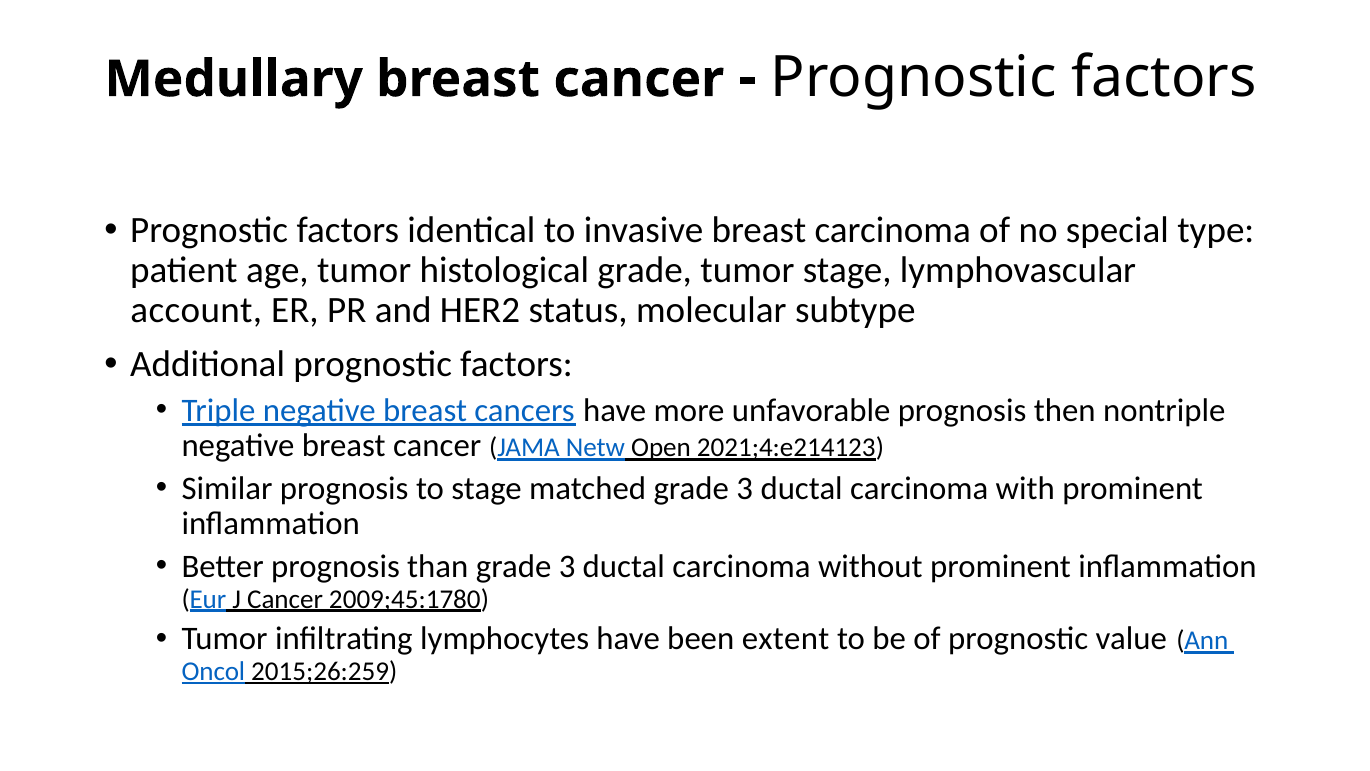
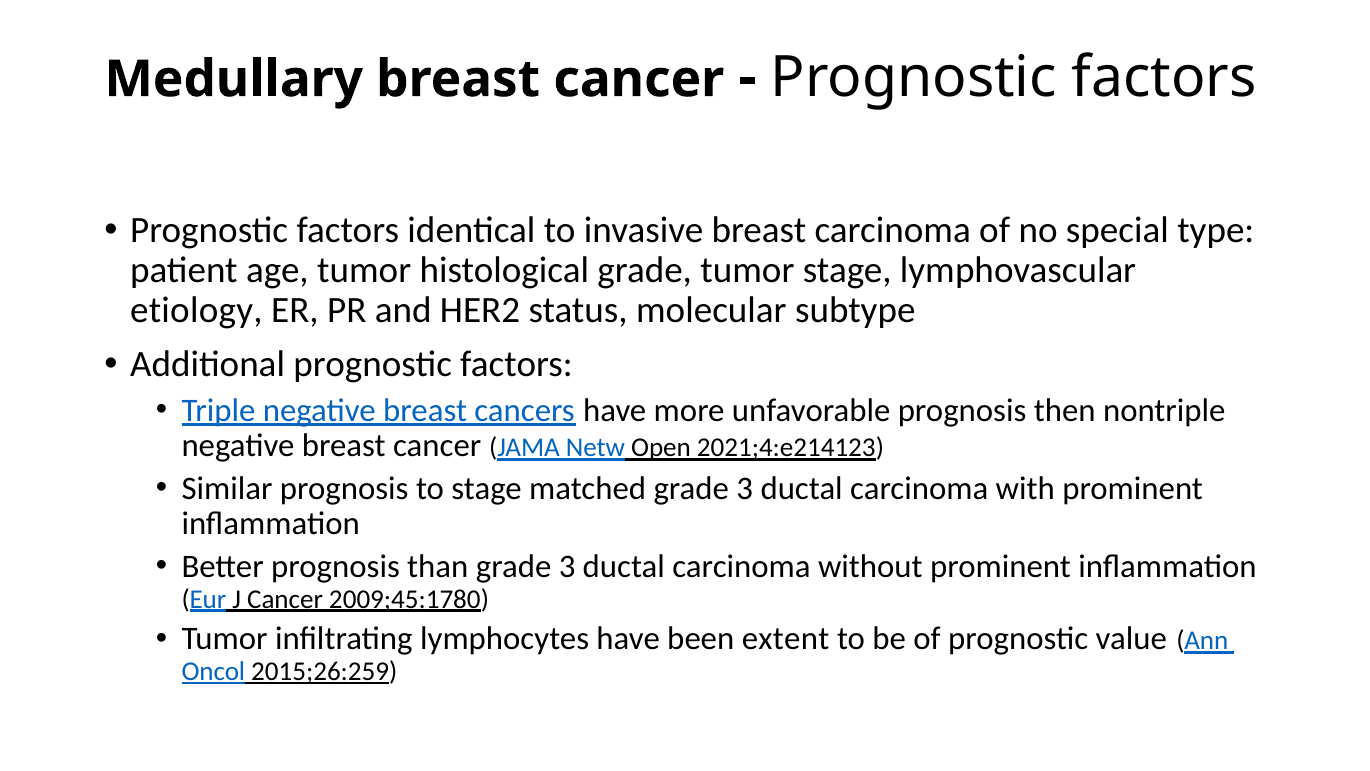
account: account -> etiology
